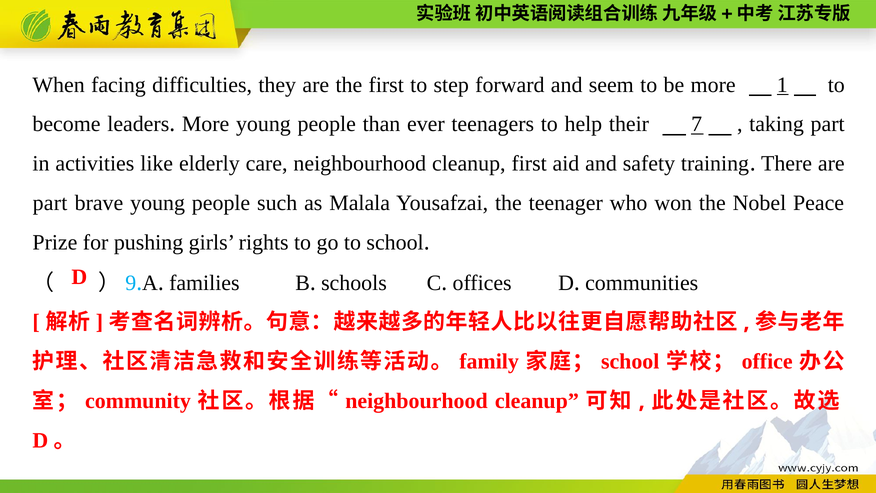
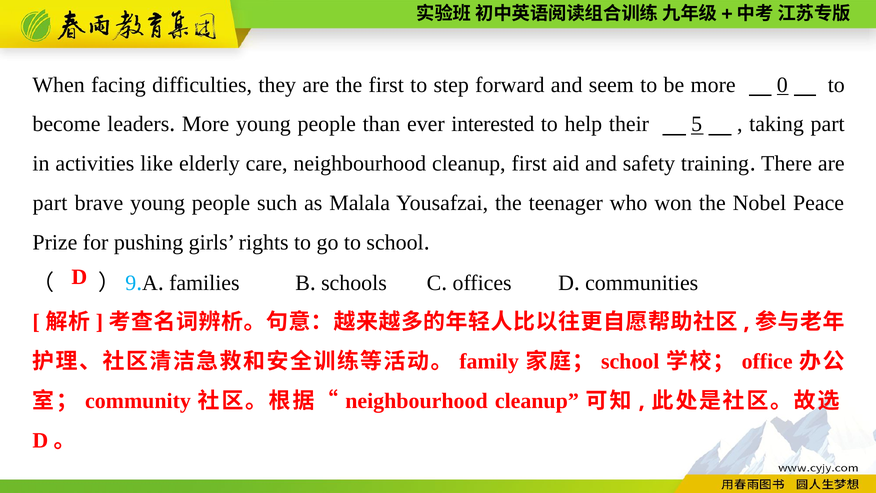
1: 1 -> 0
teenagers: teenagers -> interested
7: 7 -> 5
